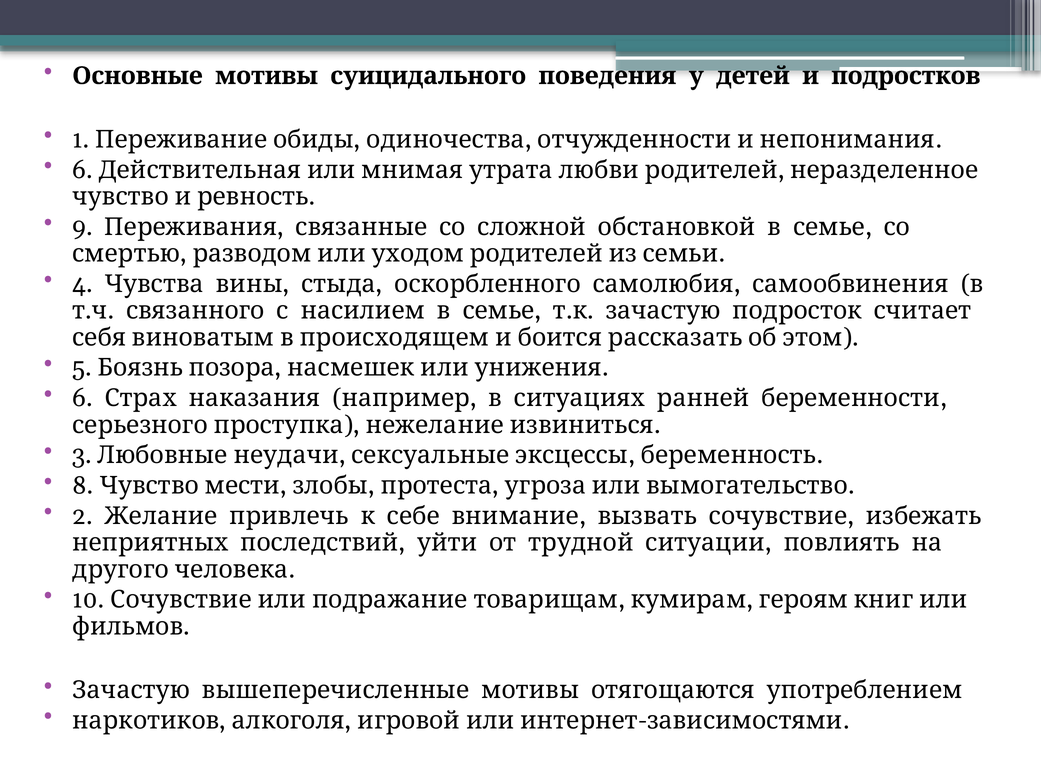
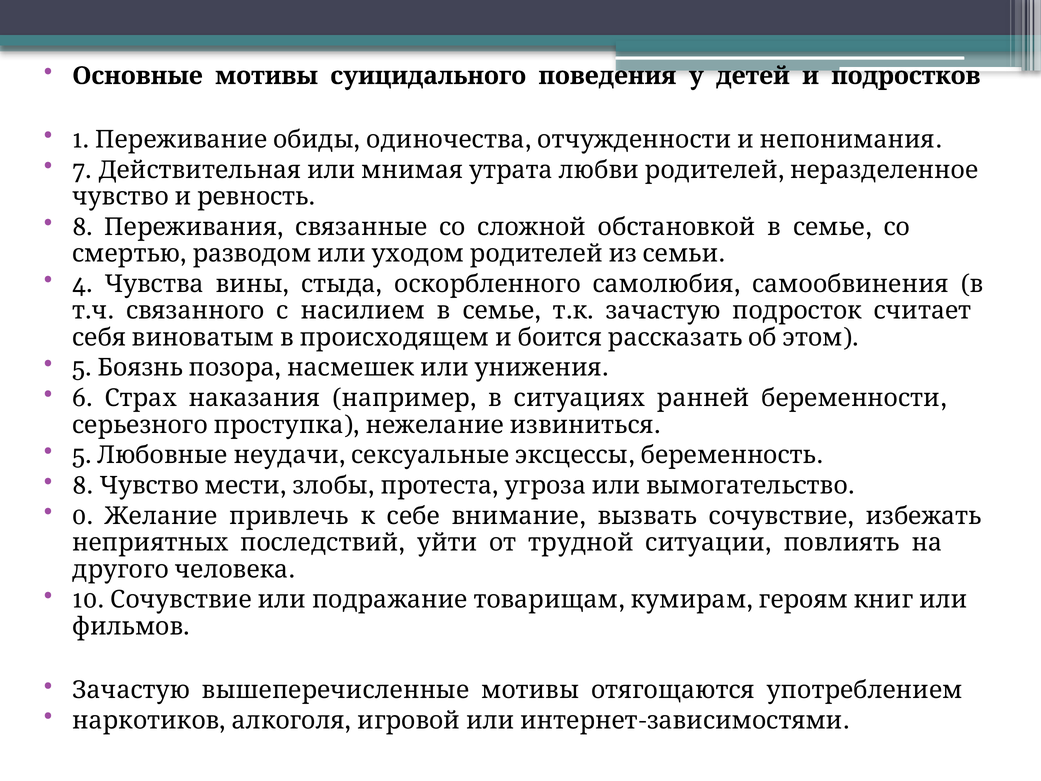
6 at (83, 170): 6 -> 7
9 at (82, 227): 9 -> 8
3 at (82, 455): 3 -> 5
2: 2 -> 0
